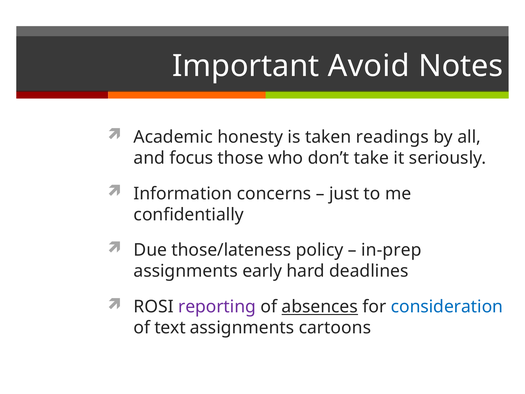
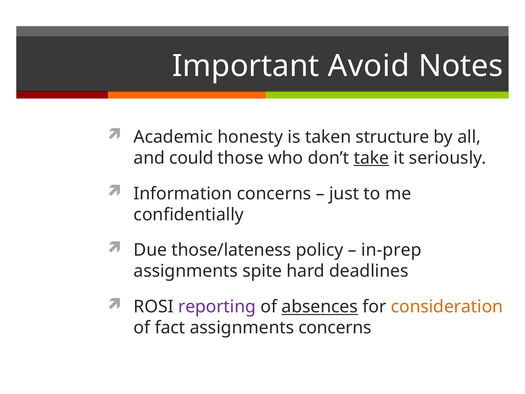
readings: readings -> structure
focus: focus -> could
take underline: none -> present
early: early -> spite
consideration colour: blue -> orange
text: text -> fact
assignments cartoons: cartoons -> concerns
